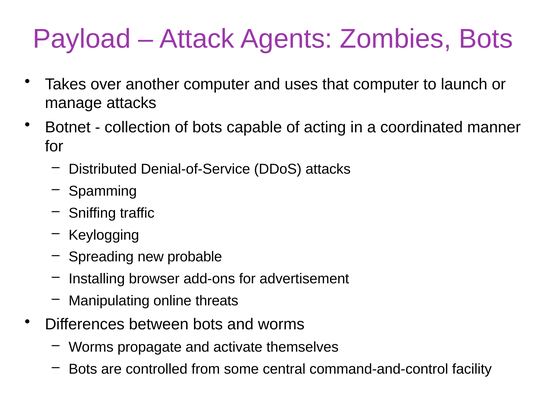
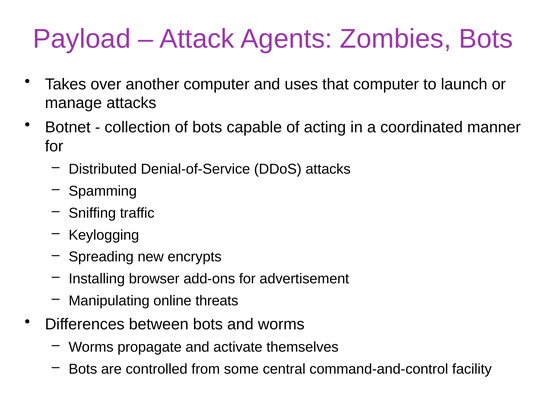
probable: probable -> encrypts
